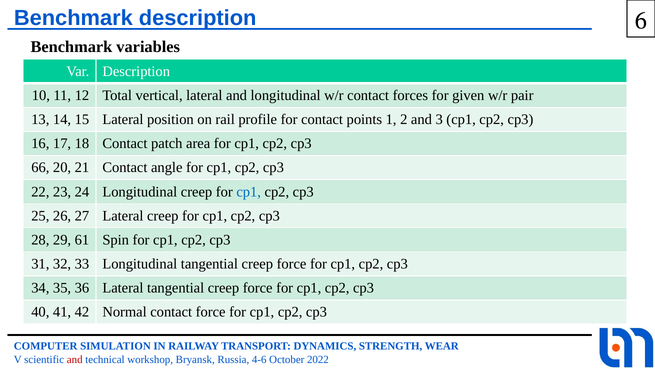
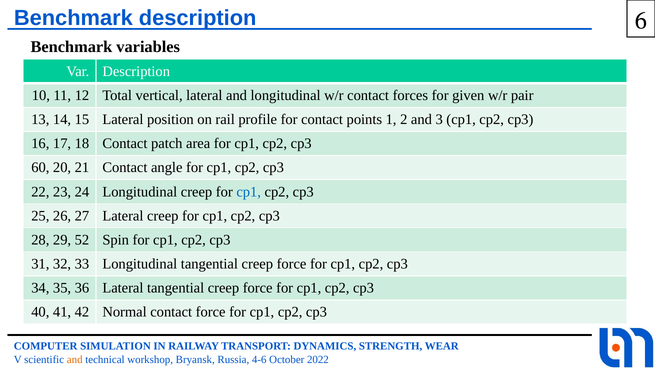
66: 66 -> 60
61: 61 -> 52
and at (75, 359) colour: red -> orange
